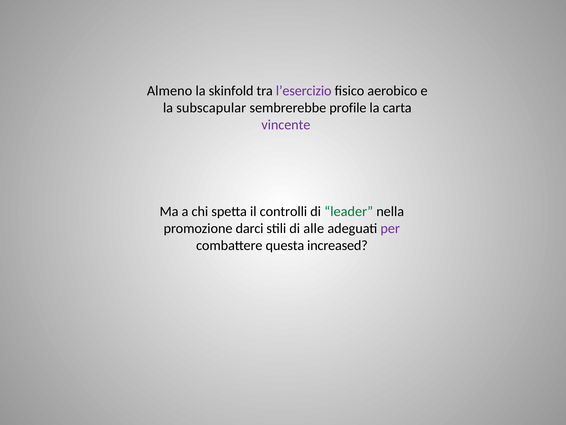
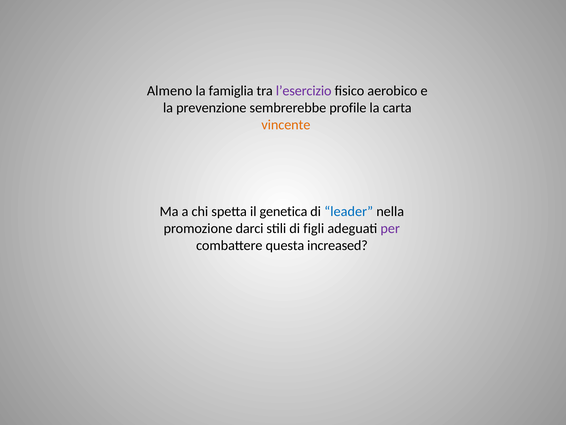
skinfold: skinfold -> famiglia
subscapular: subscapular -> prevenzione
vincente colour: purple -> orange
controlli: controlli -> genetica
leader colour: green -> blue
alle: alle -> figli
